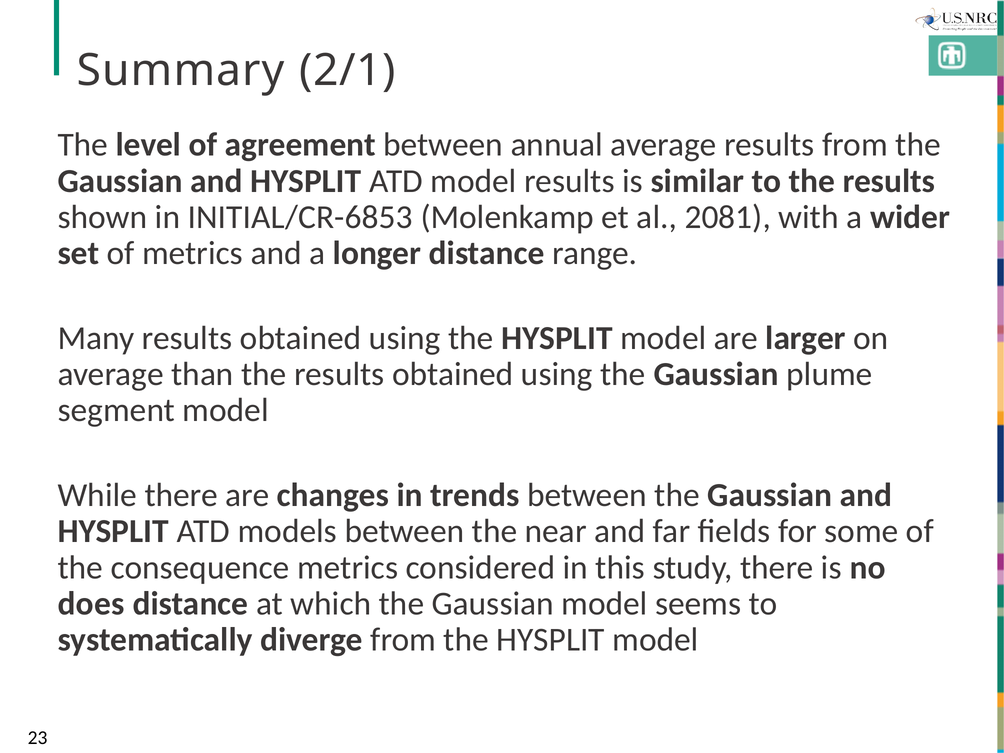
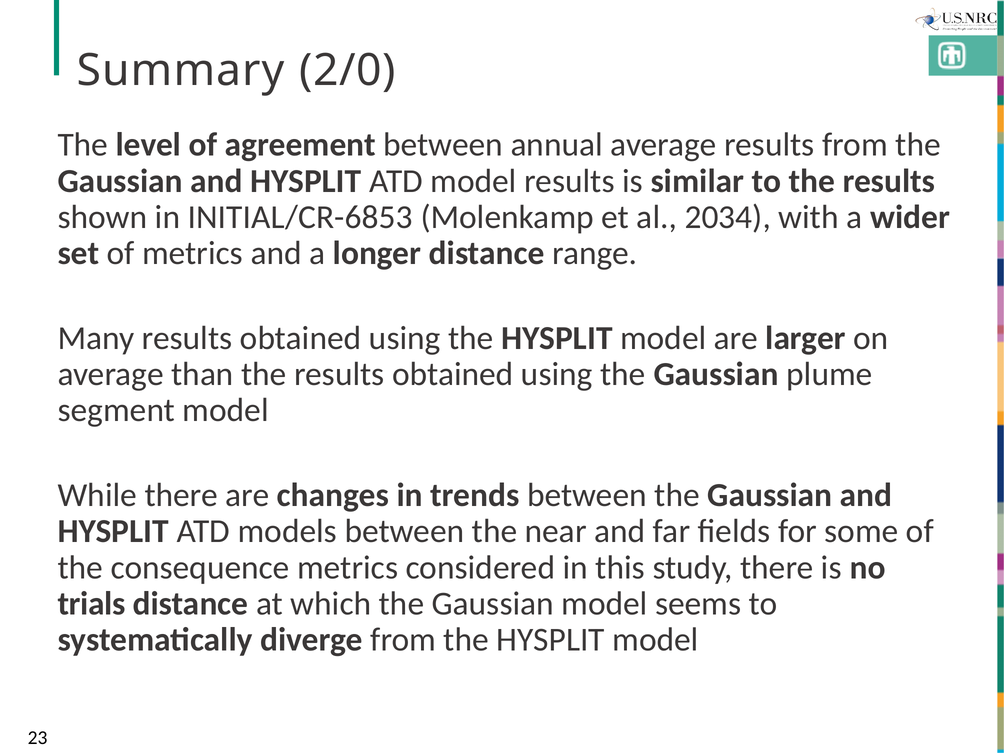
2/1: 2/1 -> 2/0
2081: 2081 -> 2034
does: does -> trials
